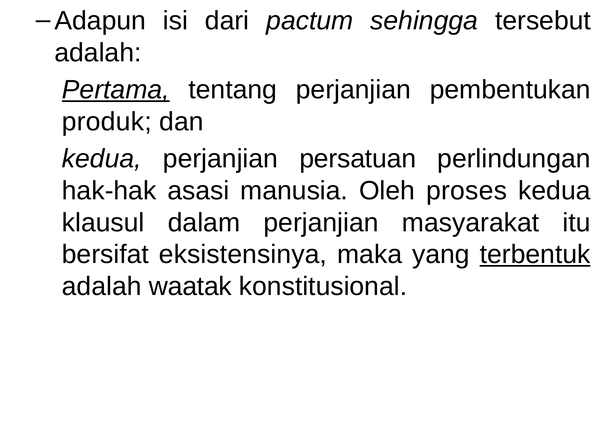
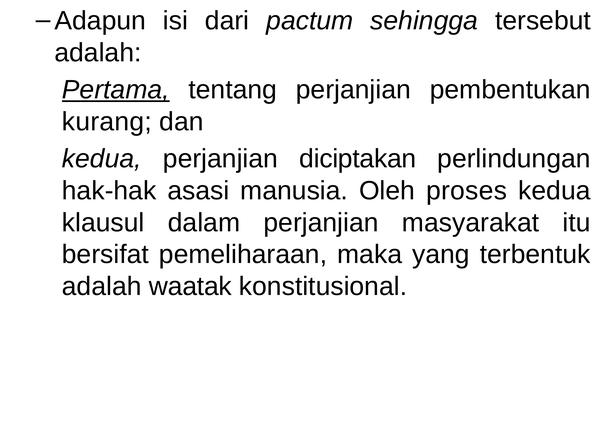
produk: produk -> kurang
persatuan: persatuan -> diciptakan
eksistensinya: eksistensinya -> pemeliharaan
terbentuk underline: present -> none
